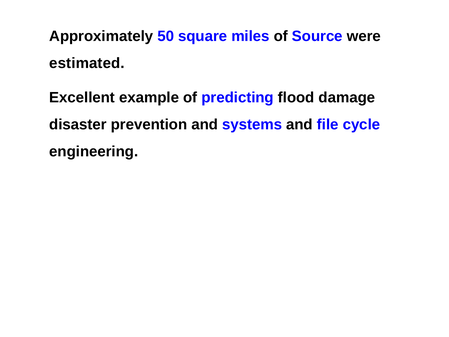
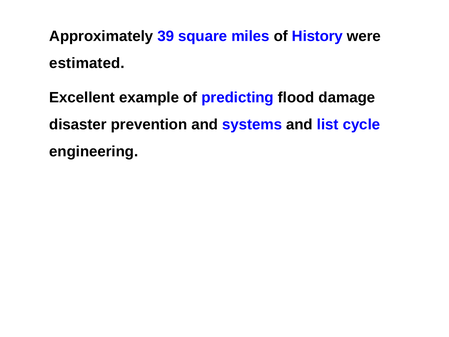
50: 50 -> 39
Source: Source -> History
file: file -> list
